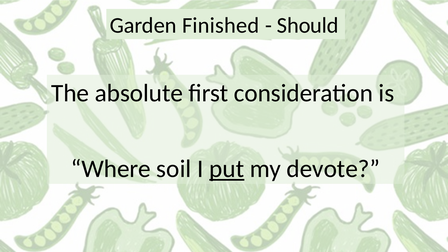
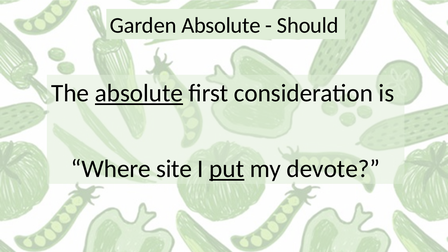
Garden Finished: Finished -> Absolute
absolute at (139, 93) underline: none -> present
soil: soil -> site
